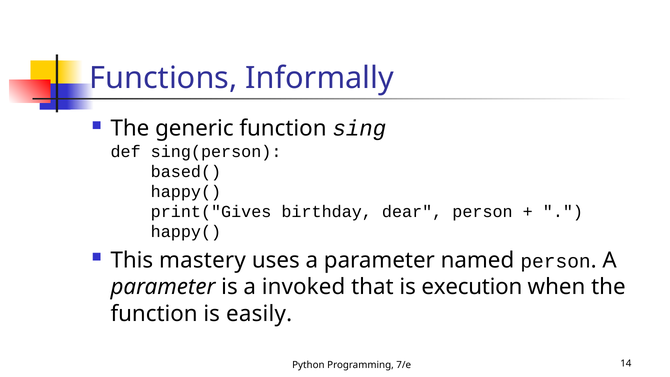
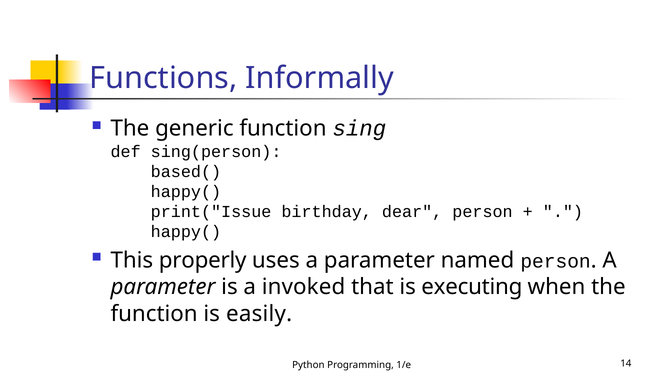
print("Gives: print("Gives -> print("Issue
mastery: mastery -> properly
execution: execution -> executing
7/e: 7/e -> 1/e
